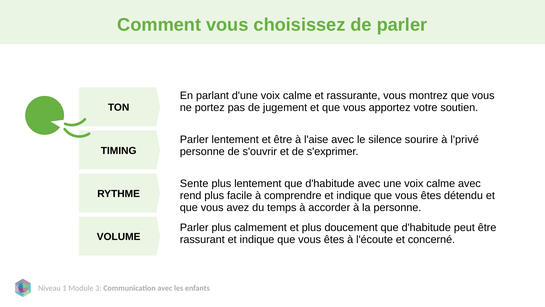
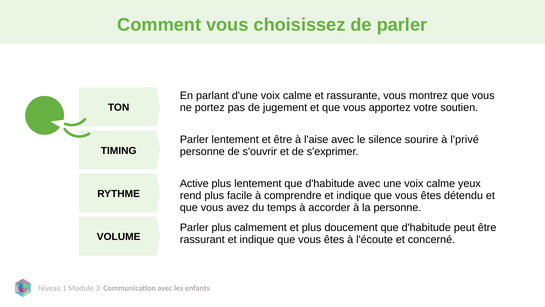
Sente: Sente -> Active
calme avec: avec -> yeux
